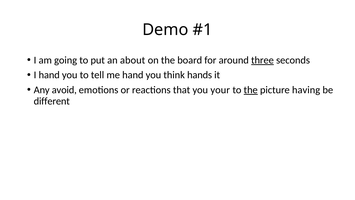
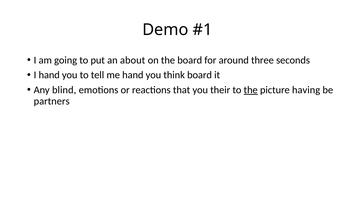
three underline: present -> none
think hands: hands -> board
avoid: avoid -> blind
your: your -> their
different: different -> partners
